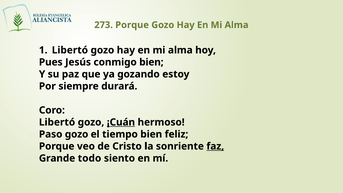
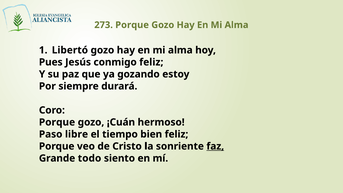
conmigo bien: bien -> feliz
Libertó at (57, 122): Libertó -> Porque
¡Cuán underline: present -> none
Paso gozo: gozo -> libre
